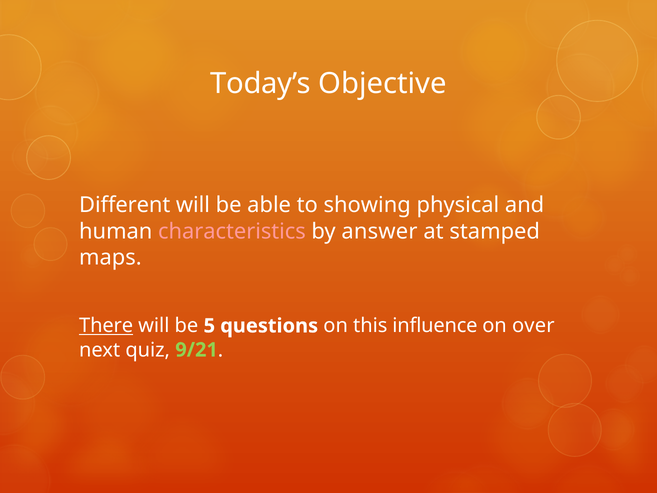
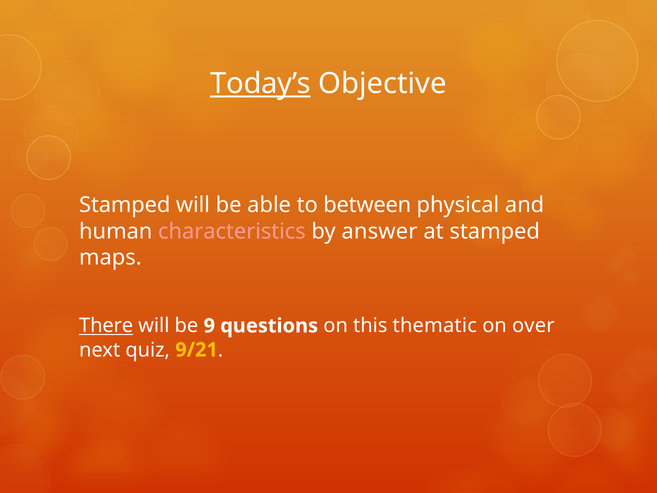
Today’s underline: none -> present
Different at (125, 205): Different -> Stamped
showing: showing -> between
5: 5 -> 9
influence: influence -> thematic
9/21 colour: light green -> yellow
